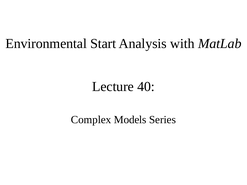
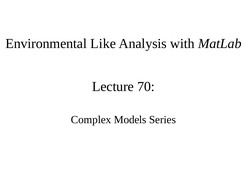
Start: Start -> Like
40: 40 -> 70
